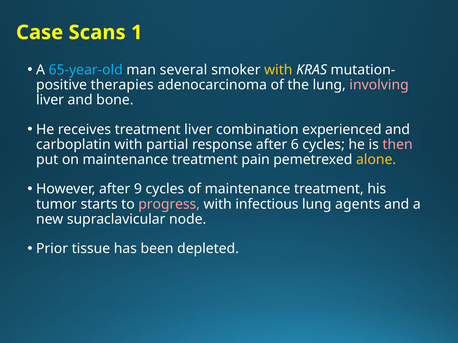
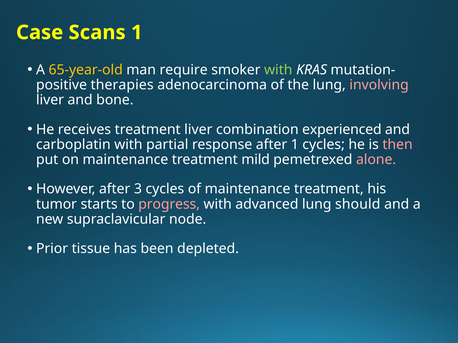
65-year-old colour: light blue -> yellow
several: several -> require
with at (278, 70) colour: yellow -> light green
after 6: 6 -> 1
pain: pain -> mild
alone colour: yellow -> pink
9: 9 -> 3
infectious: infectious -> advanced
agents: agents -> should
